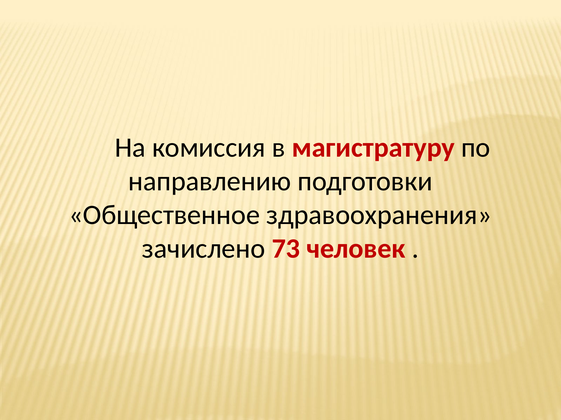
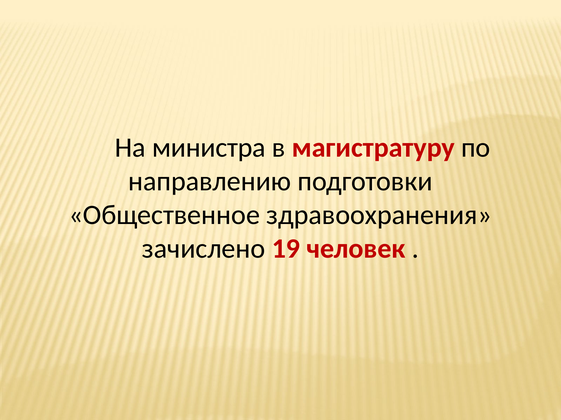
комиссия: комиссия -> министра
73: 73 -> 19
